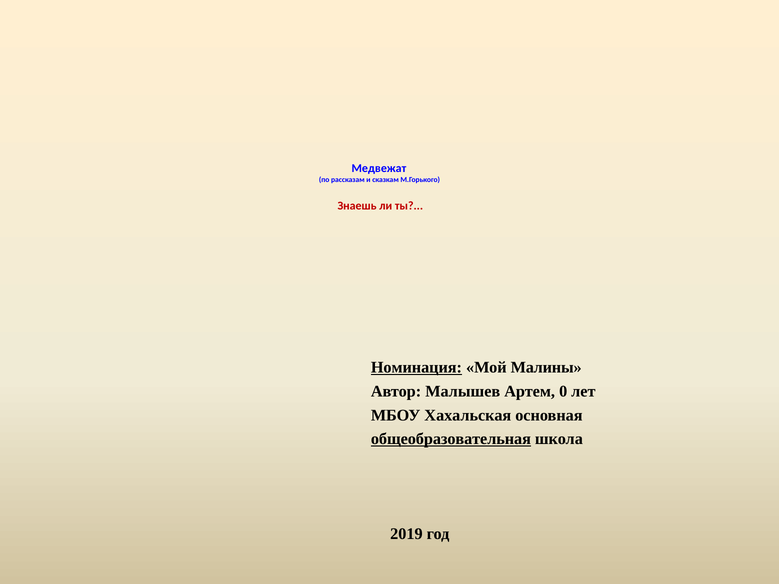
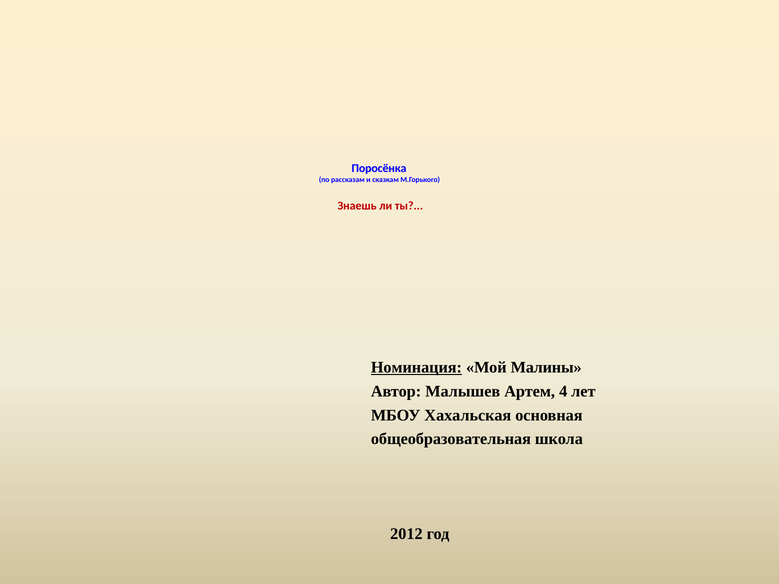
Медвежат: Медвежат -> Поросёнка
0: 0 -> 4
общеобразовательная underline: present -> none
2019: 2019 -> 2012
